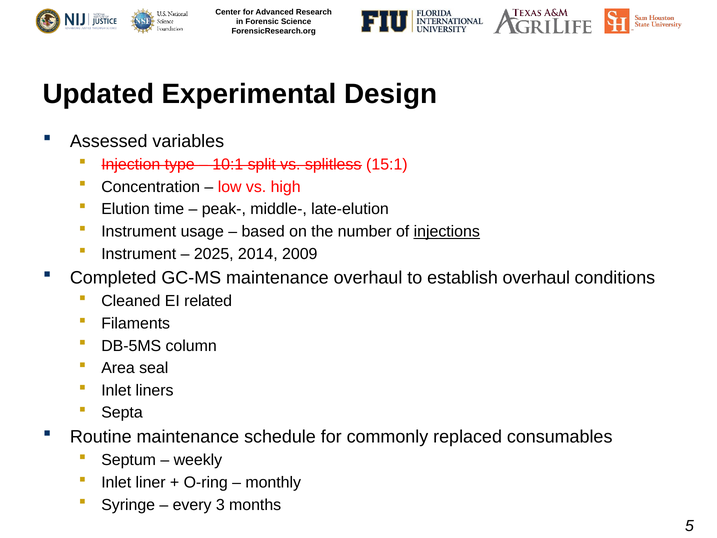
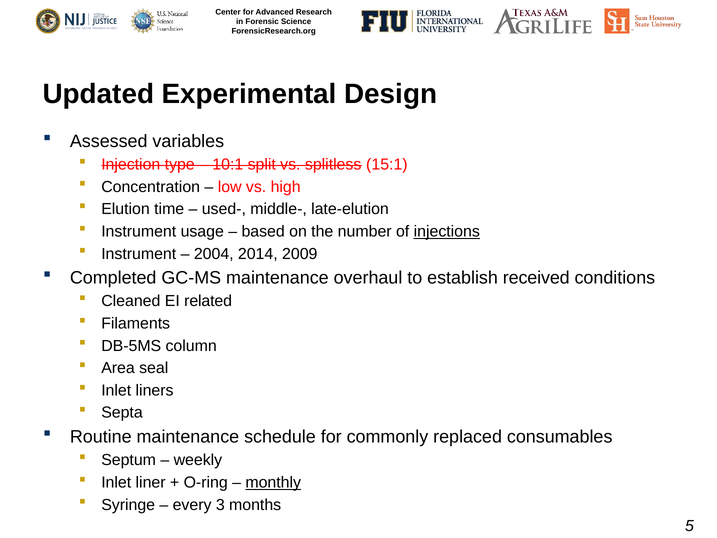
peak-: peak- -> used-
2025: 2025 -> 2004
establish overhaul: overhaul -> received
monthly underline: none -> present
